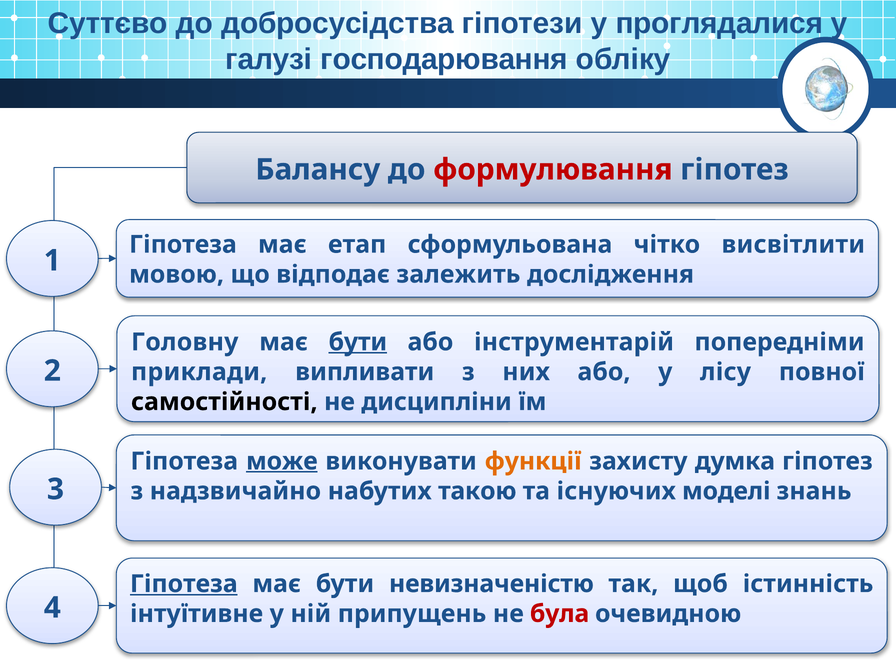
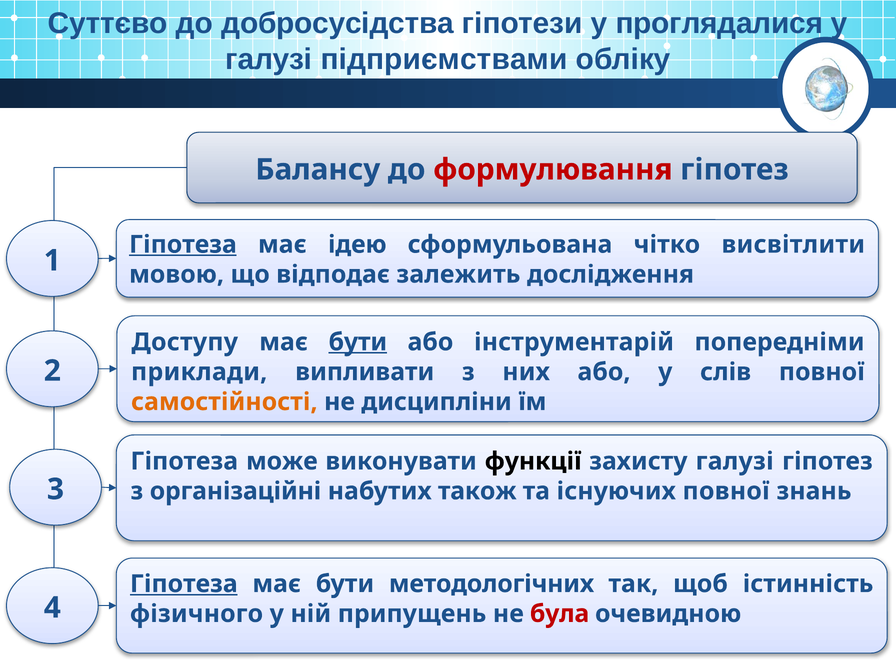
господарювання: господарювання -> підприємствами
Гіпотеза at (183, 245) underline: none -> present
етап: етап -> ідею
Головну: Головну -> Доступу
лісу: лісу -> слів
самостійності colour: black -> orange
може underline: present -> none
функції colour: orange -> black
захисту думка: думка -> галузі
надзвичайно: надзвичайно -> організаційні
такою: такою -> також
існуючих моделі: моделі -> повної
невизначеністю: невизначеністю -> методологічних
інтуїтивне: інтуїтивне -> фізичного
